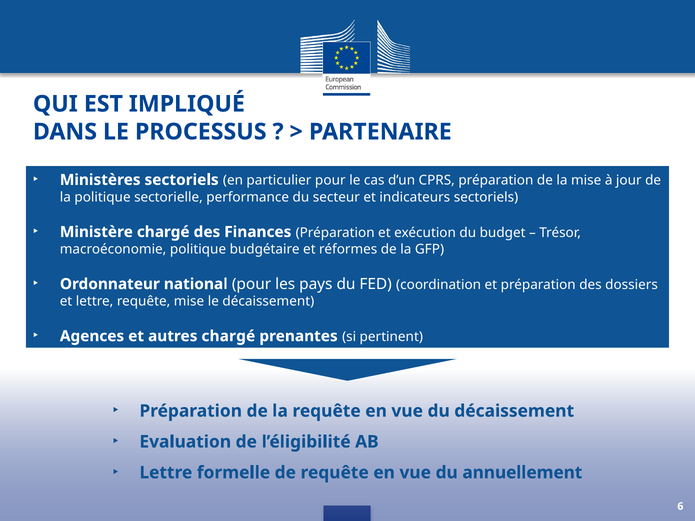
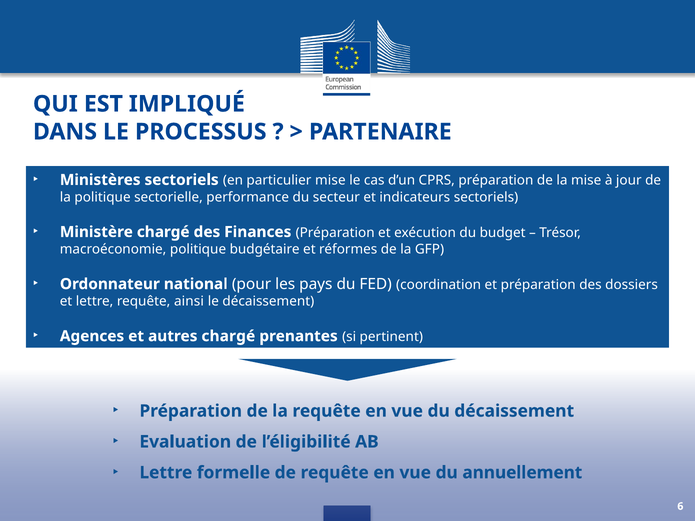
particulier pour: pour -> mise
requête mise: mise -> ainsi
